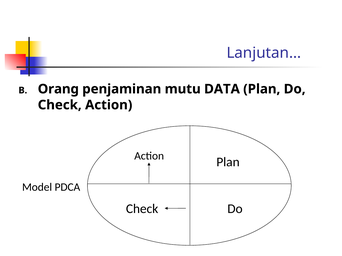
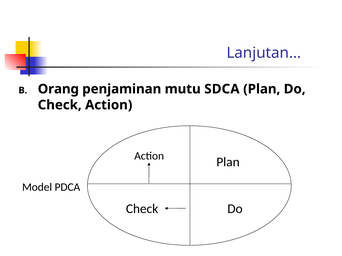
DATA: DATA -> SDCA
